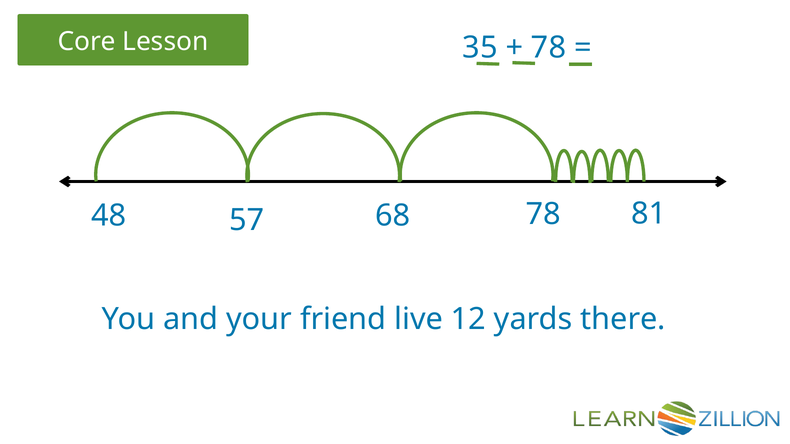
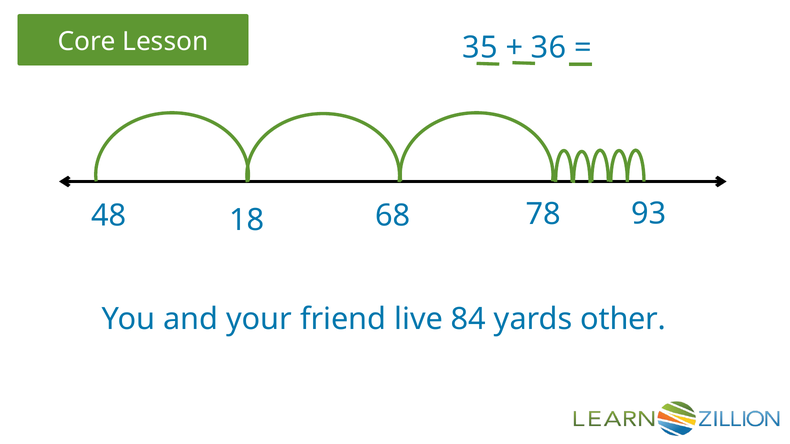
78 at (549, 48): 78 -> 36
57: 57 -> 18
81: 81 -> 93
12: 12 -> 84
there: there -> other
